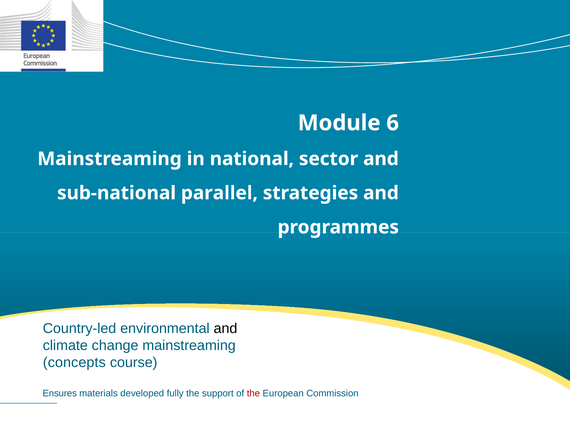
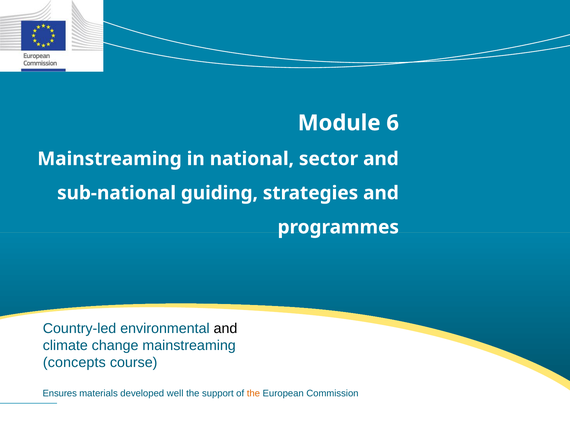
parallel: parallel -> guiding
fully: fully -> well
the at (253, 394) colour: red -> orange
